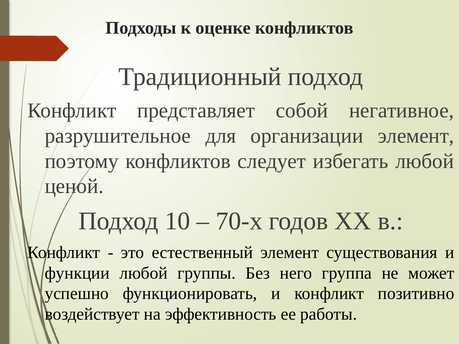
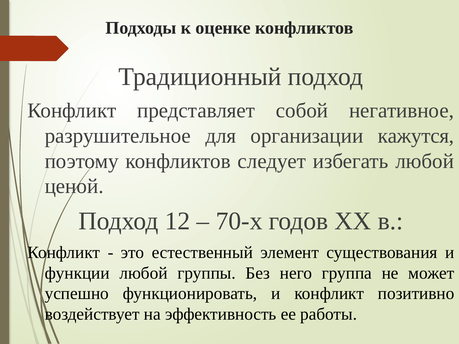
организации элемент: элемент -> кажутся
10: 10 -> 12
